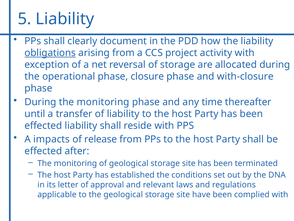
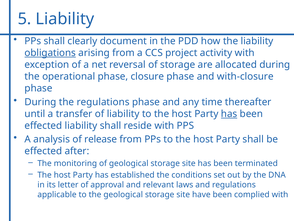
During the monitoring: monitoring -> regulations
has at (229, 114) underline: none -> present
impacts: impacts -> analysis
